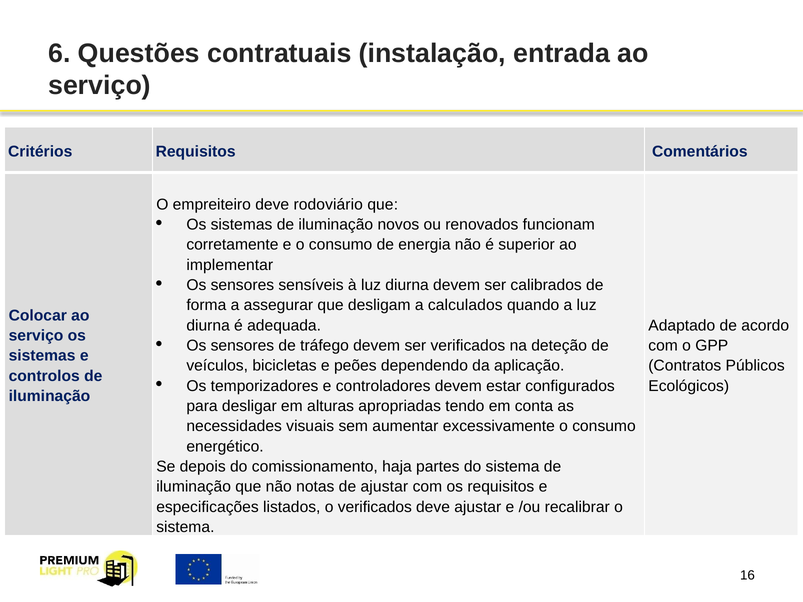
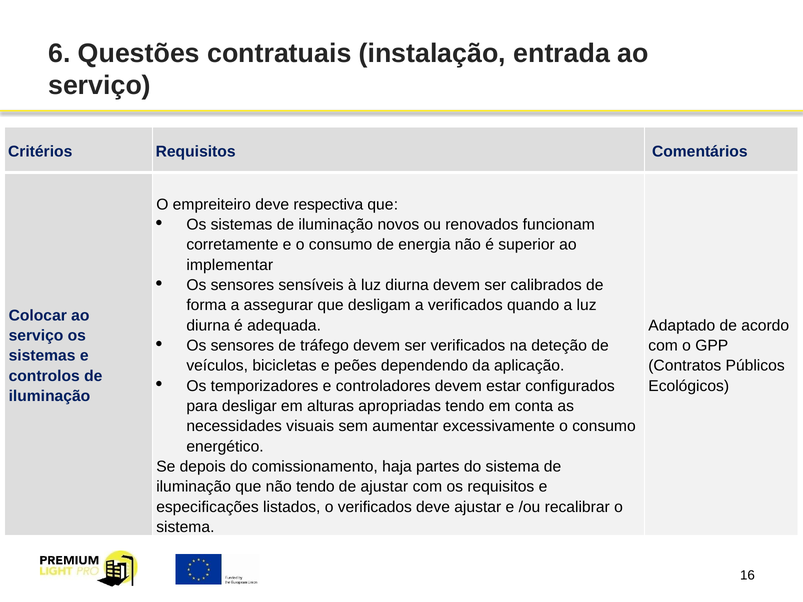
rodoviário: rodoviário -> respectiva
a calculados: calculados -> verificados
não notas: notas -> tendo
